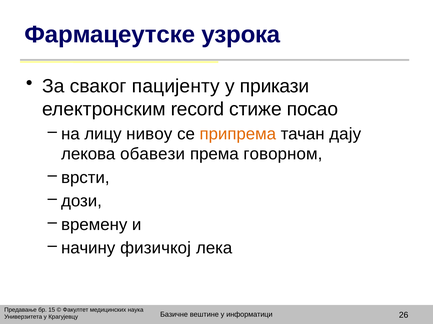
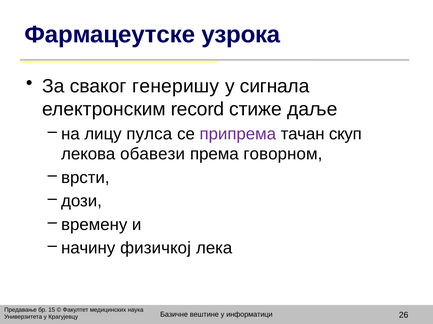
пацијенту: пацијенту -> генеришу
прикази: прикази -> сигнала
посао: посао -> даље
нивоу: нивоу -> пулса
припрема colour: orange -> purple
дају: дају -> скуп
